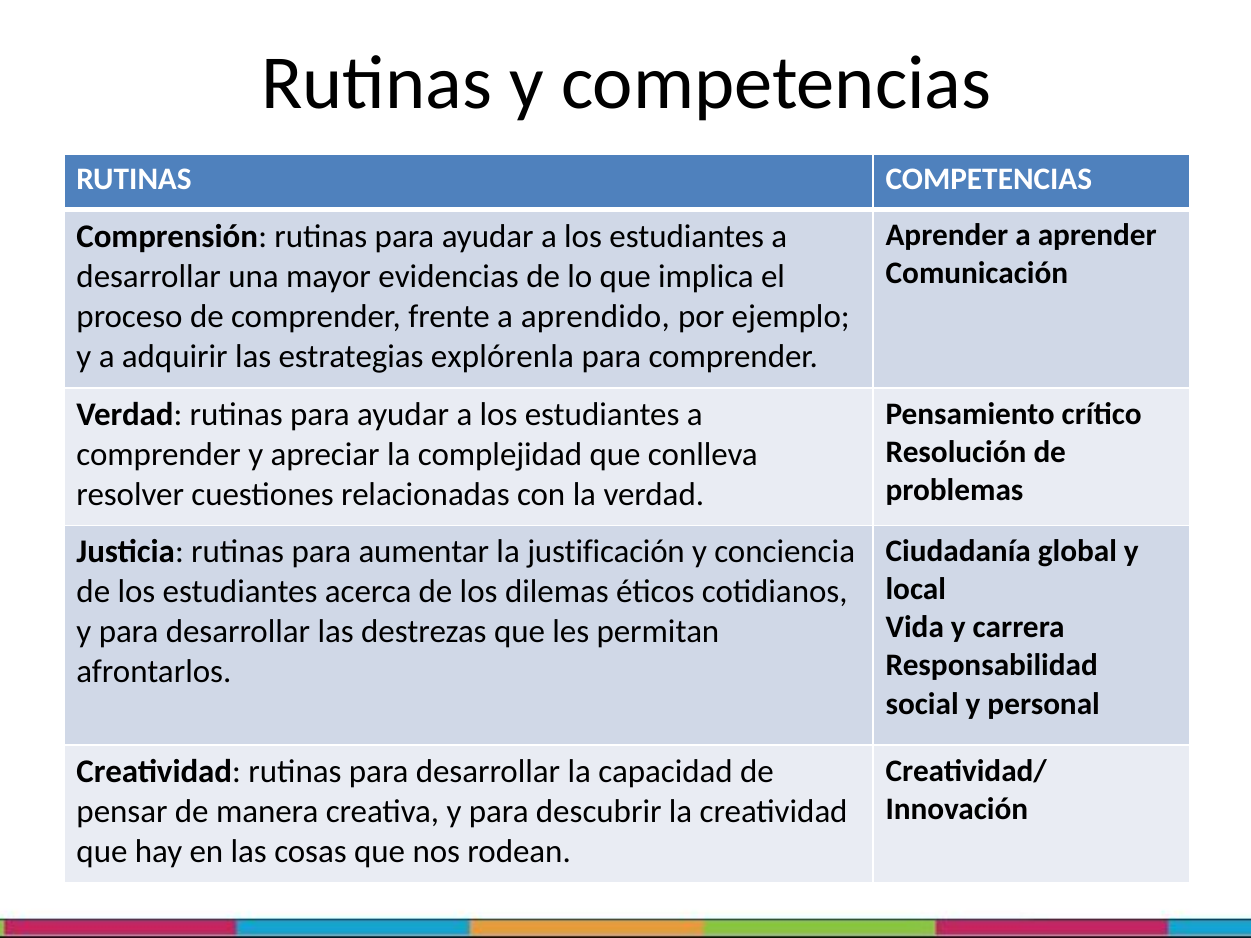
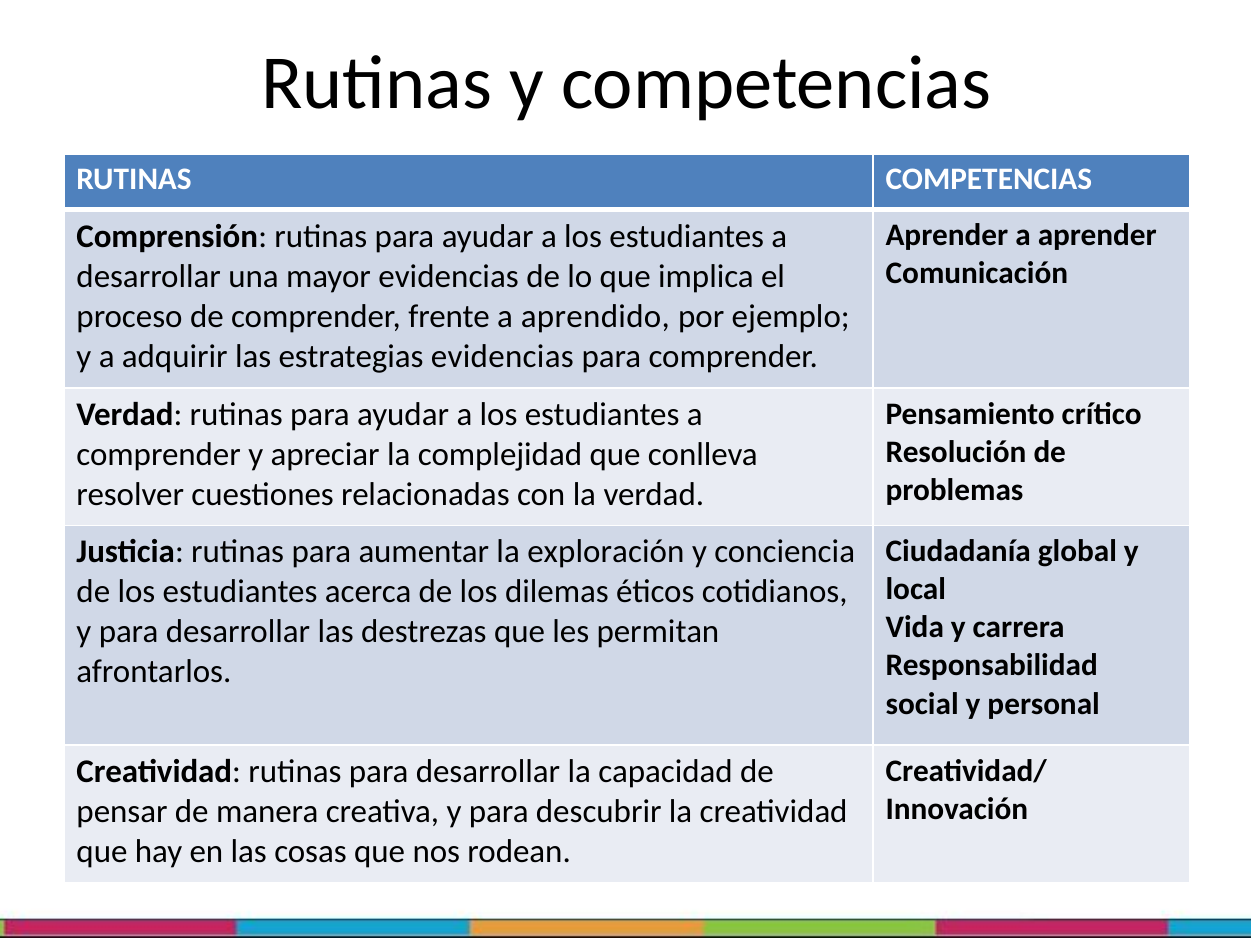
estrategias explórenla: explórenla -> evidencias
justificación: justificación -> exploración
